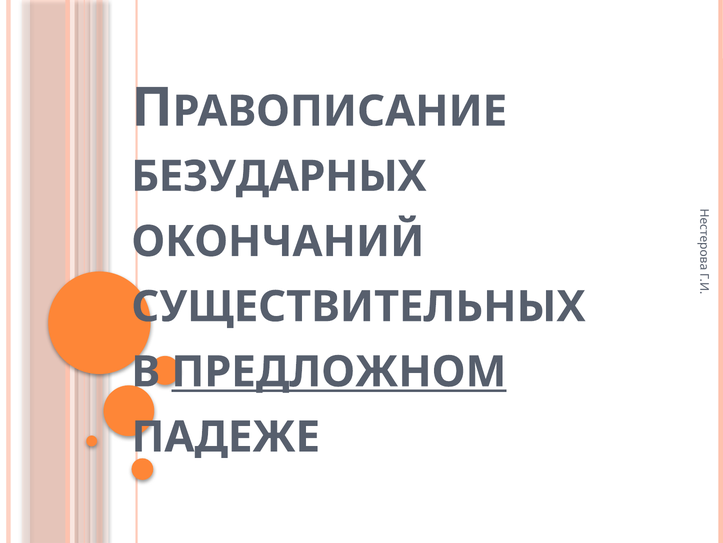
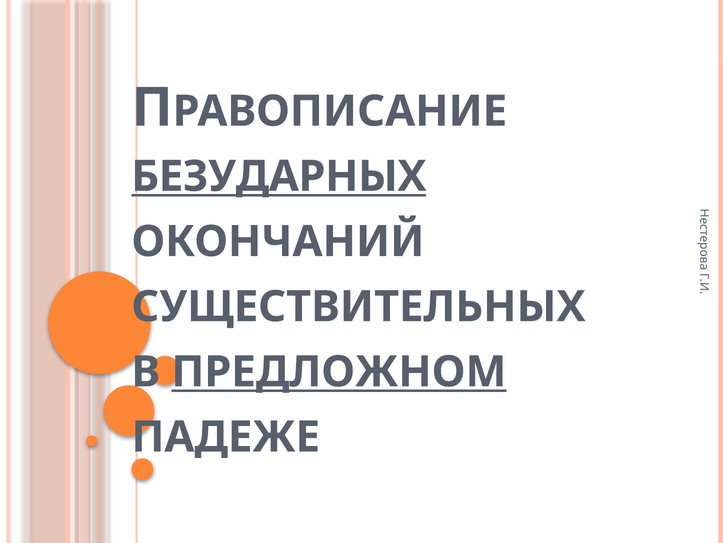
БЕЗУДАРНЫХ underline: none -> present
